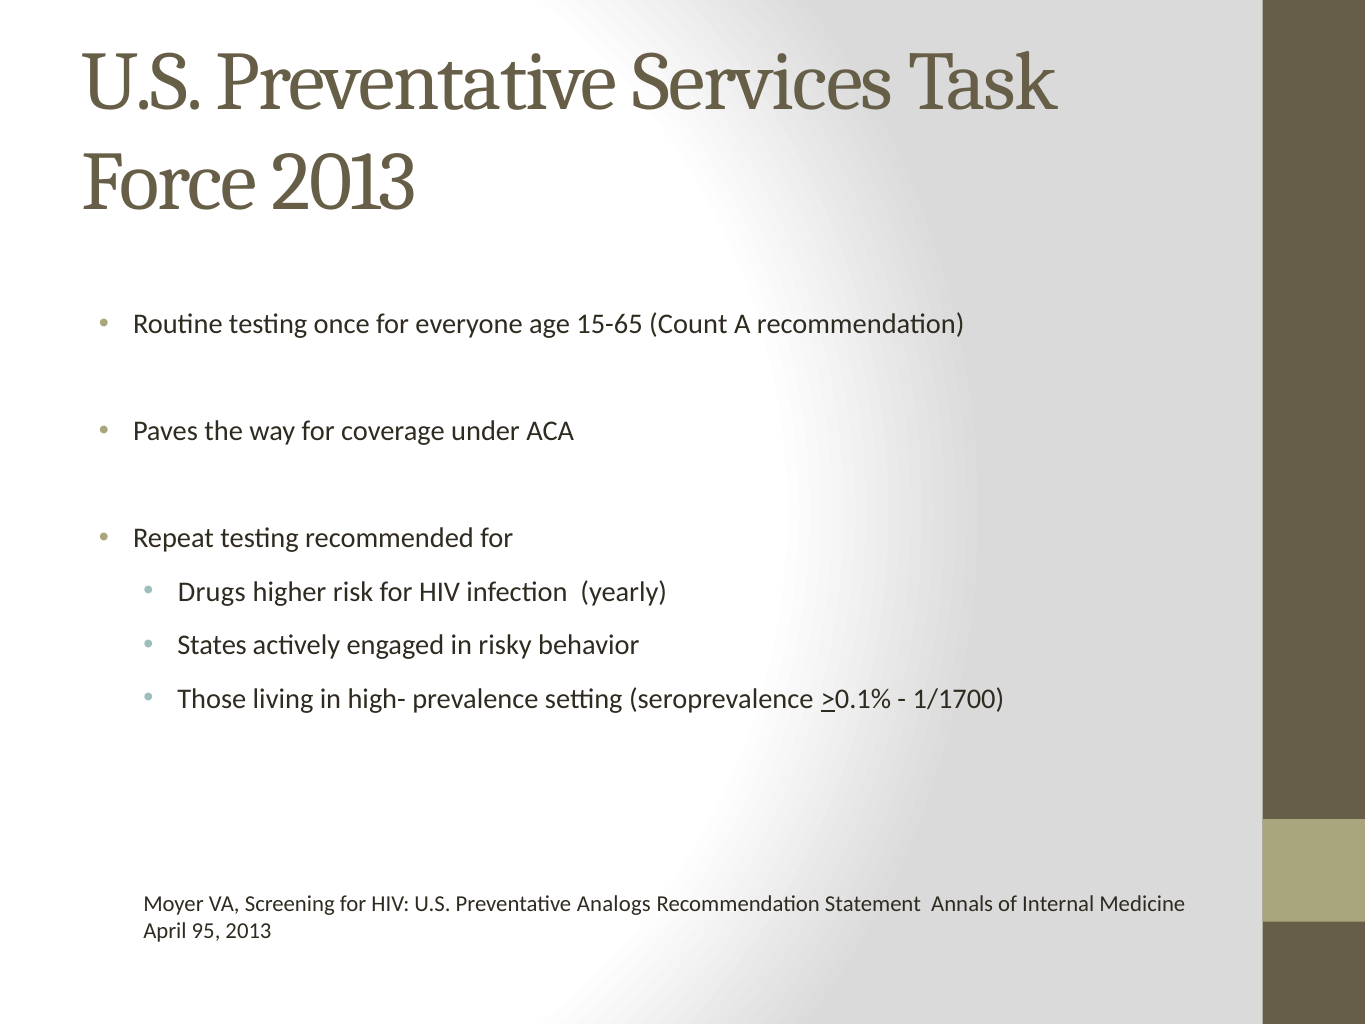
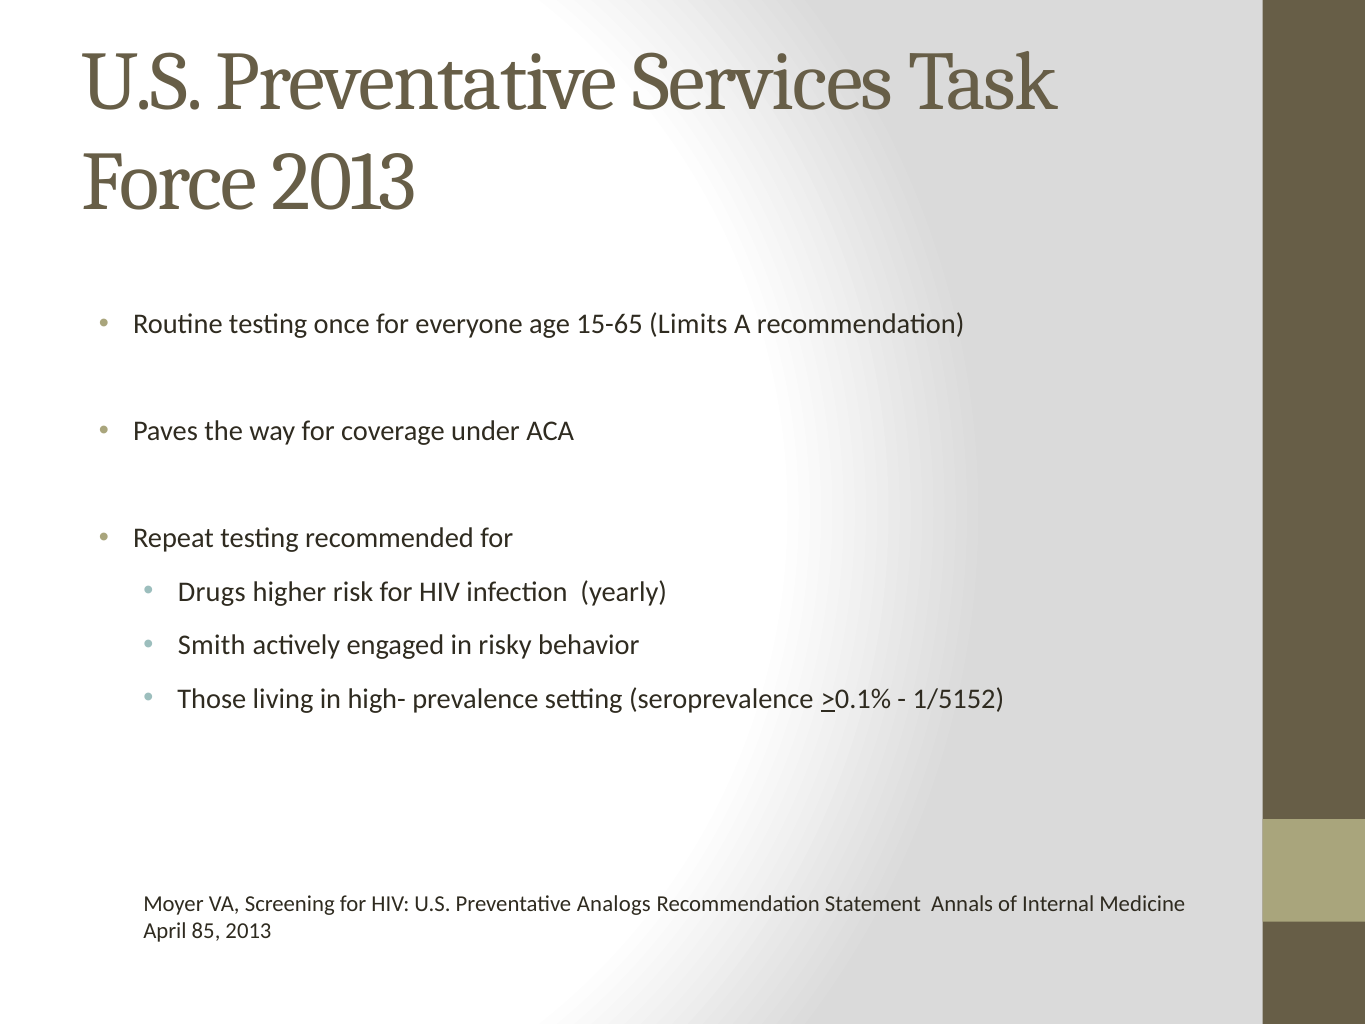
Count: Count -> Limits
States: States -> Smith
1/1700: 1/1700 -> 1/5152
95: 95 -> 85
